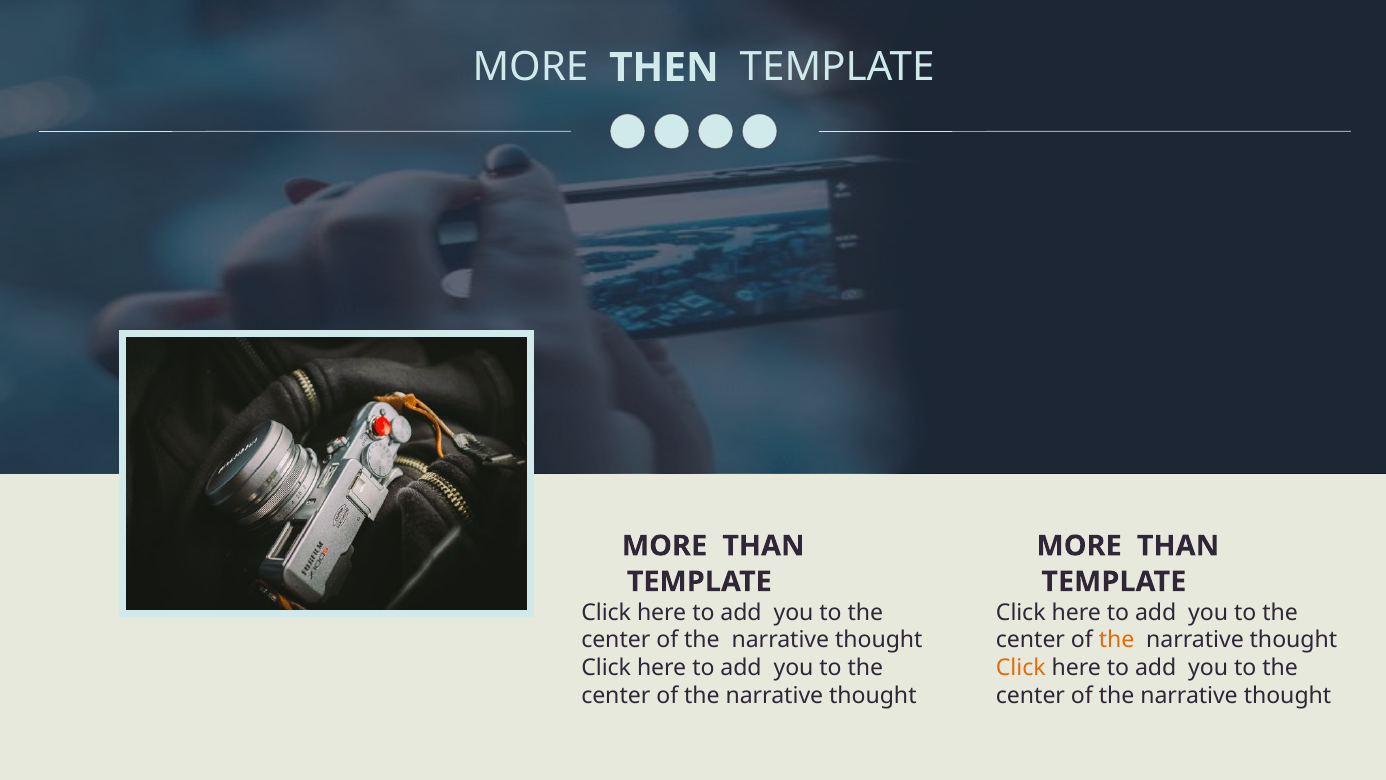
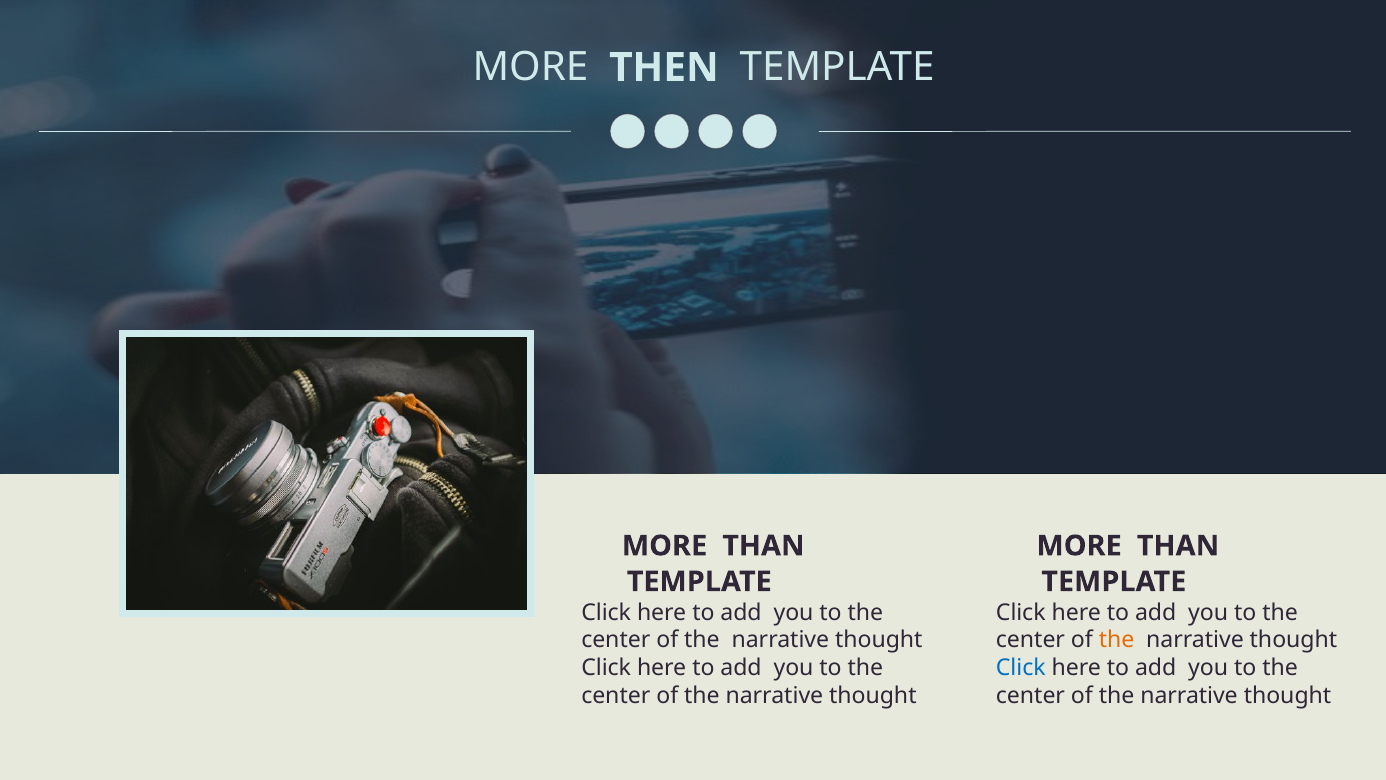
Click at (1021, 668) colour: orange -> blue
